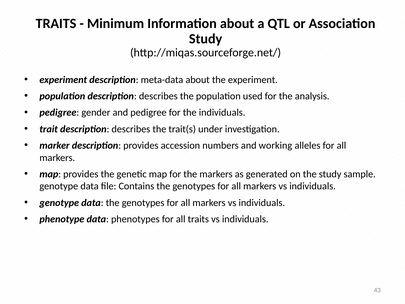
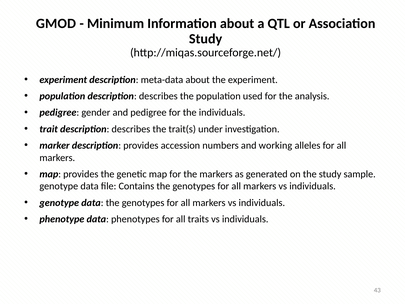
TRAITS at (56, 24): TRAITS -> GMOD
